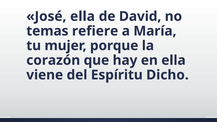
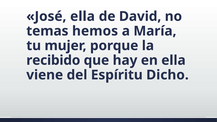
refiere: refiere -> hemos
corazón: corazón -> recibido
